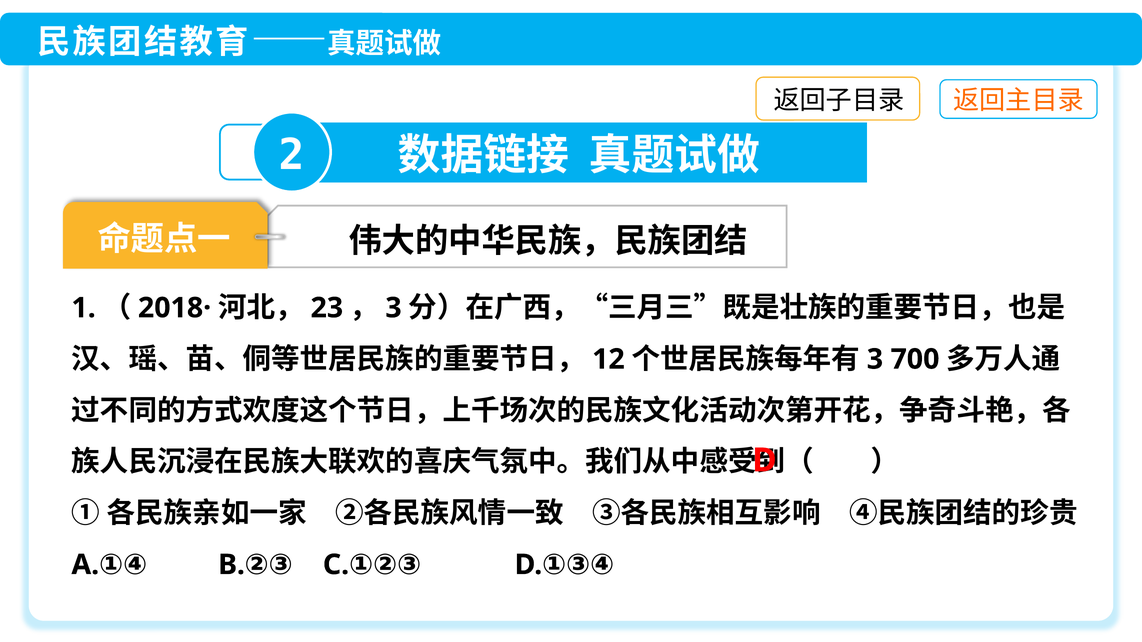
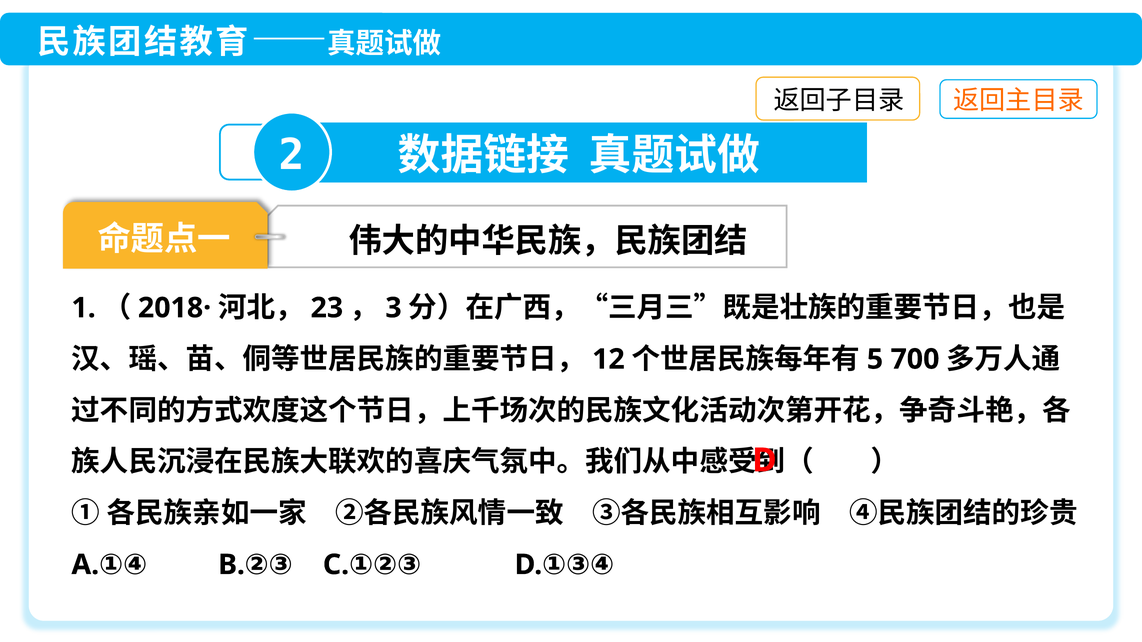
3 at (875, 359): 3 -> 5
